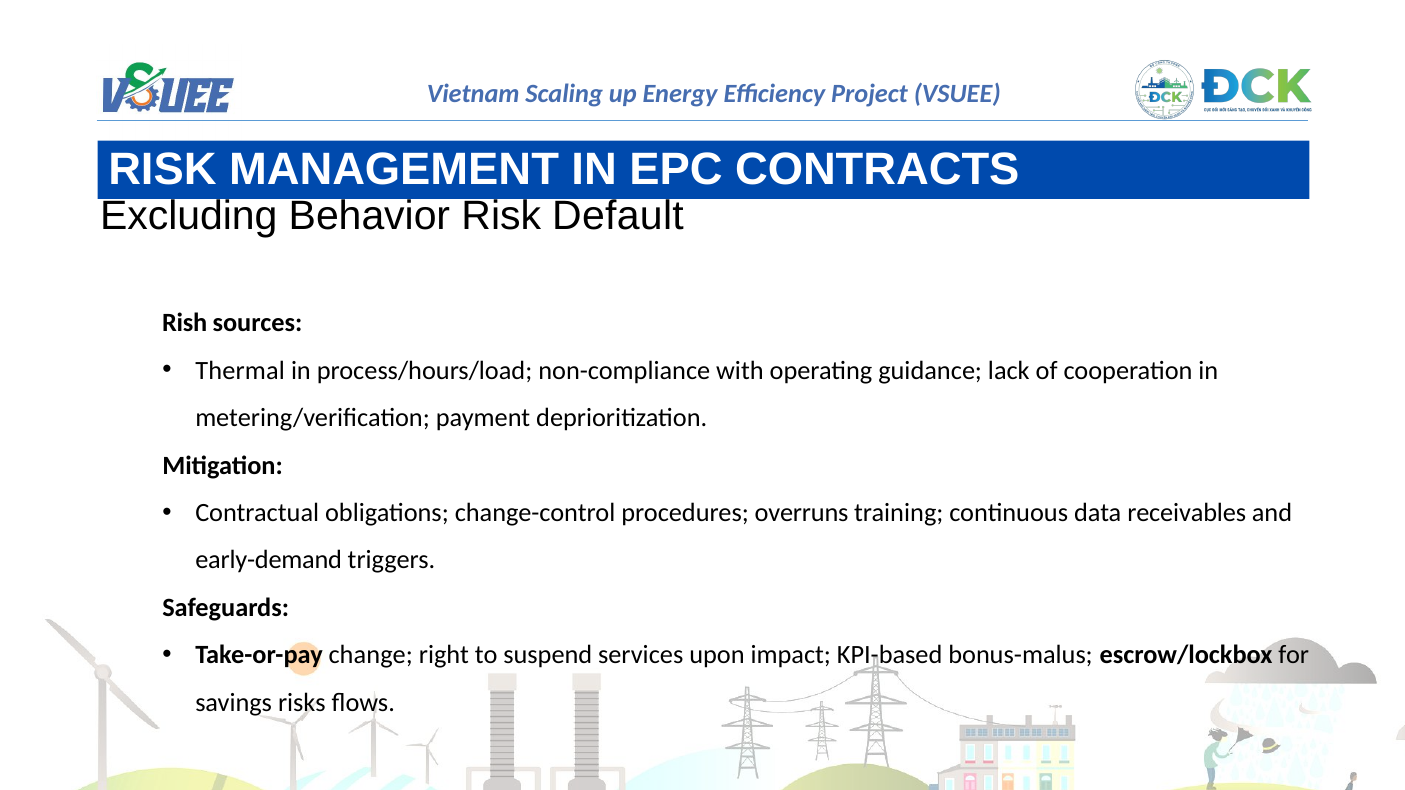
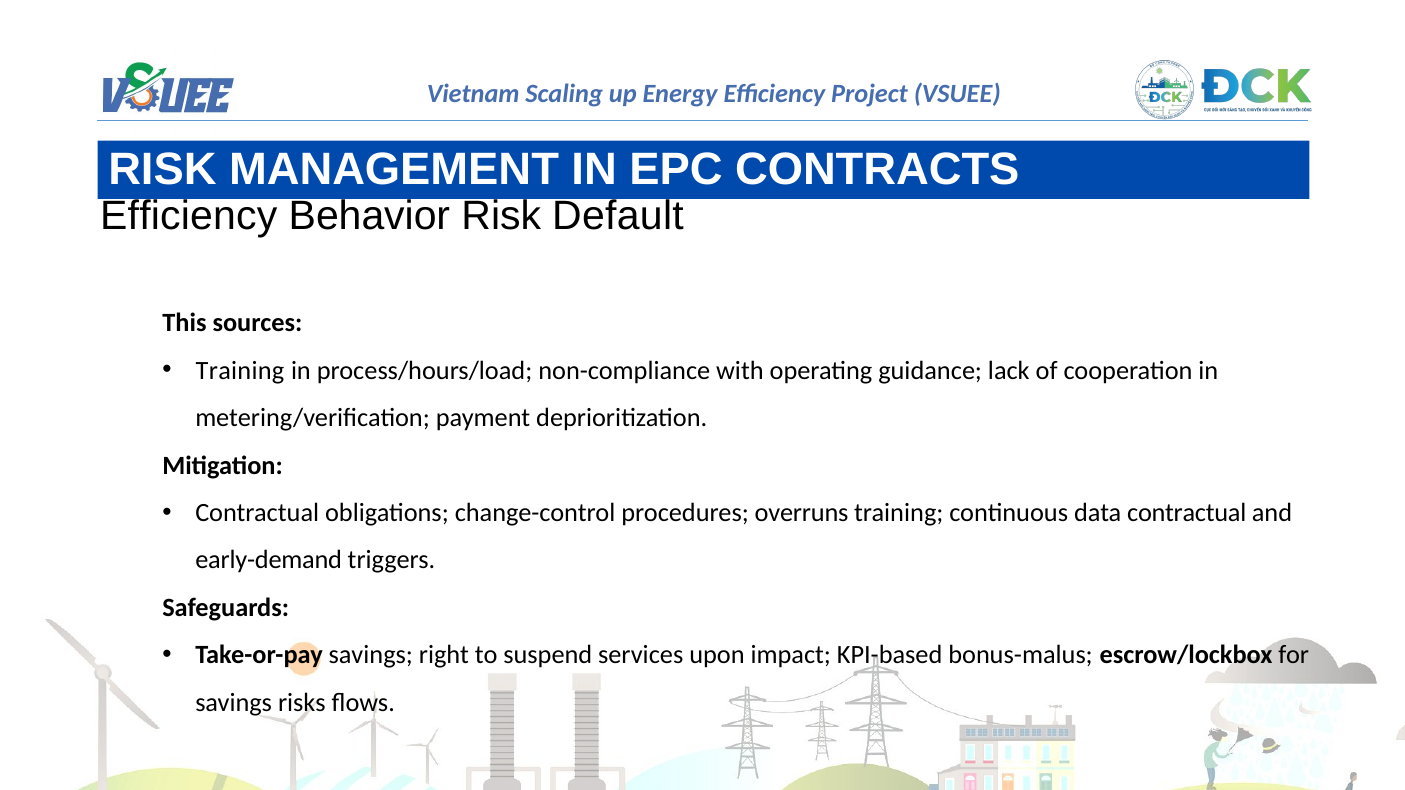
Excluding at (189, 217): Excluding -> Efficiency
Rish: Rish -> This
Thermal at (240, 371): Thermal -> Training
data receivables: receivables -> contractual
Take-or-pay change: change -> savings
